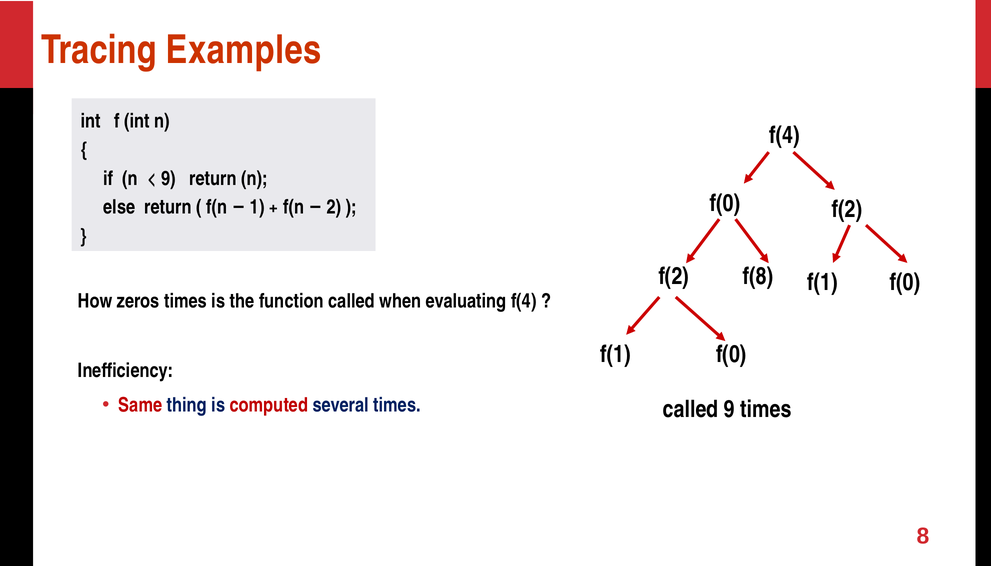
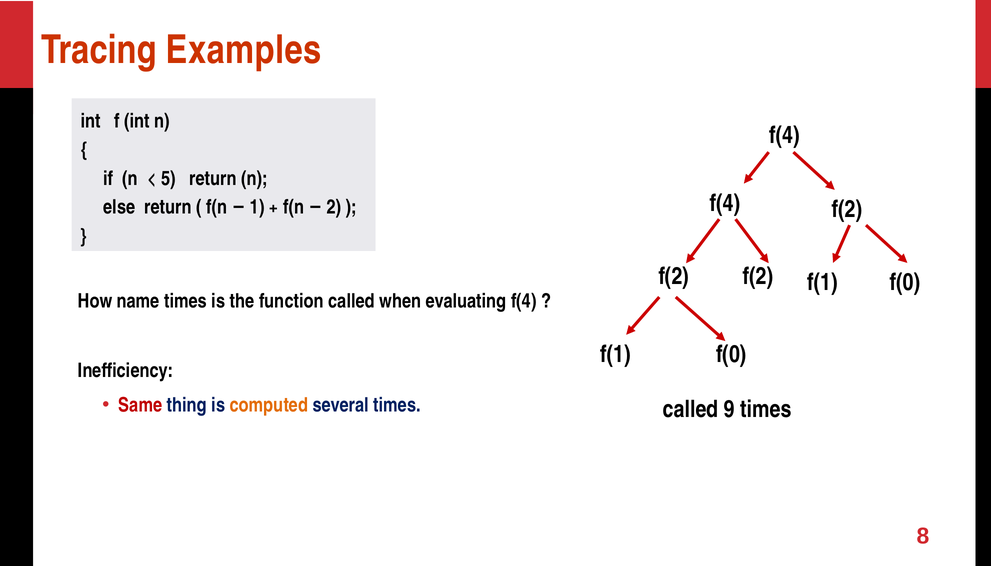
9 at (168, 179): 9 -> 5
f(0 at (725, 203): f(0 -> f(4
f(8 at (758, 277): f(8 -> f(2
zeros: zeros -> name
computed colour: red -> orange
